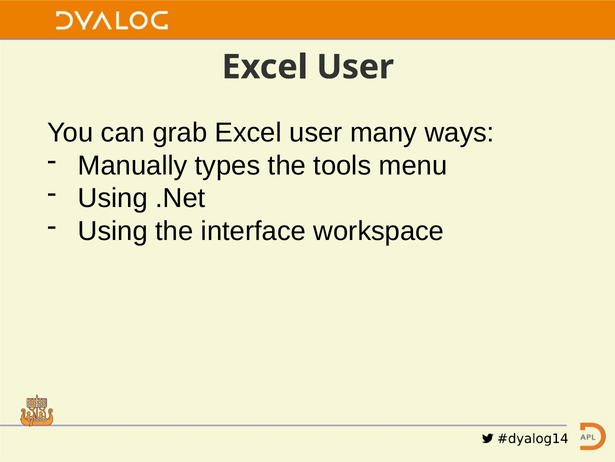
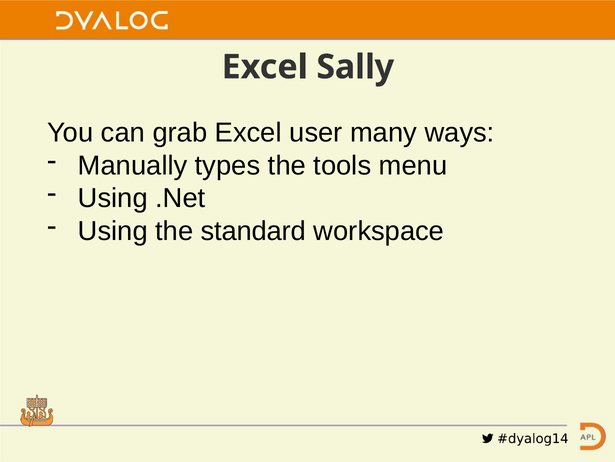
User at (355, 67): User -> Sally
interface: interface -> standard
